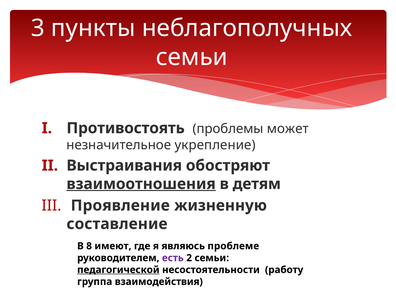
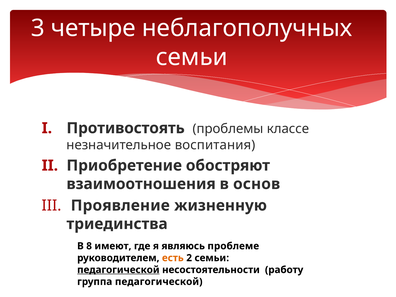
пункты: пункты -> четыре
может: может -> классе
укрепление: укрепление -> воспитания
Выстраивания: Выстраивания -> Приобретение
взаимоотношения underline: present -> none
детям: детям -> основ
составление: составление -> триединства
есть colour: purple -> orange
группа взаимодействия: взаимодействия -> педагогической
